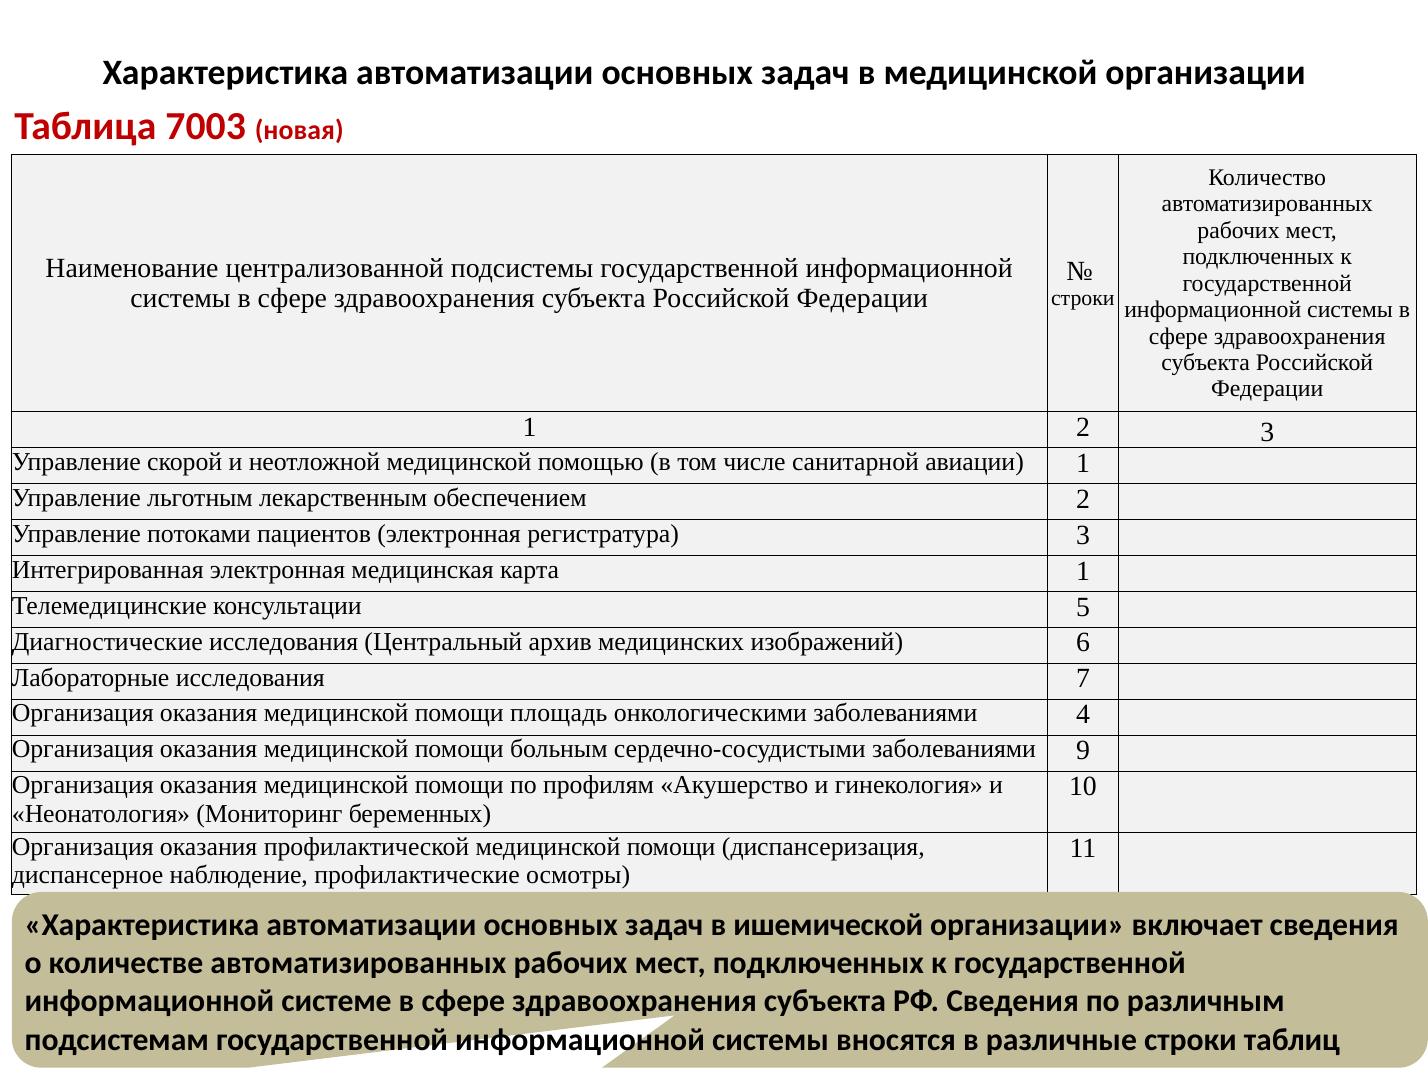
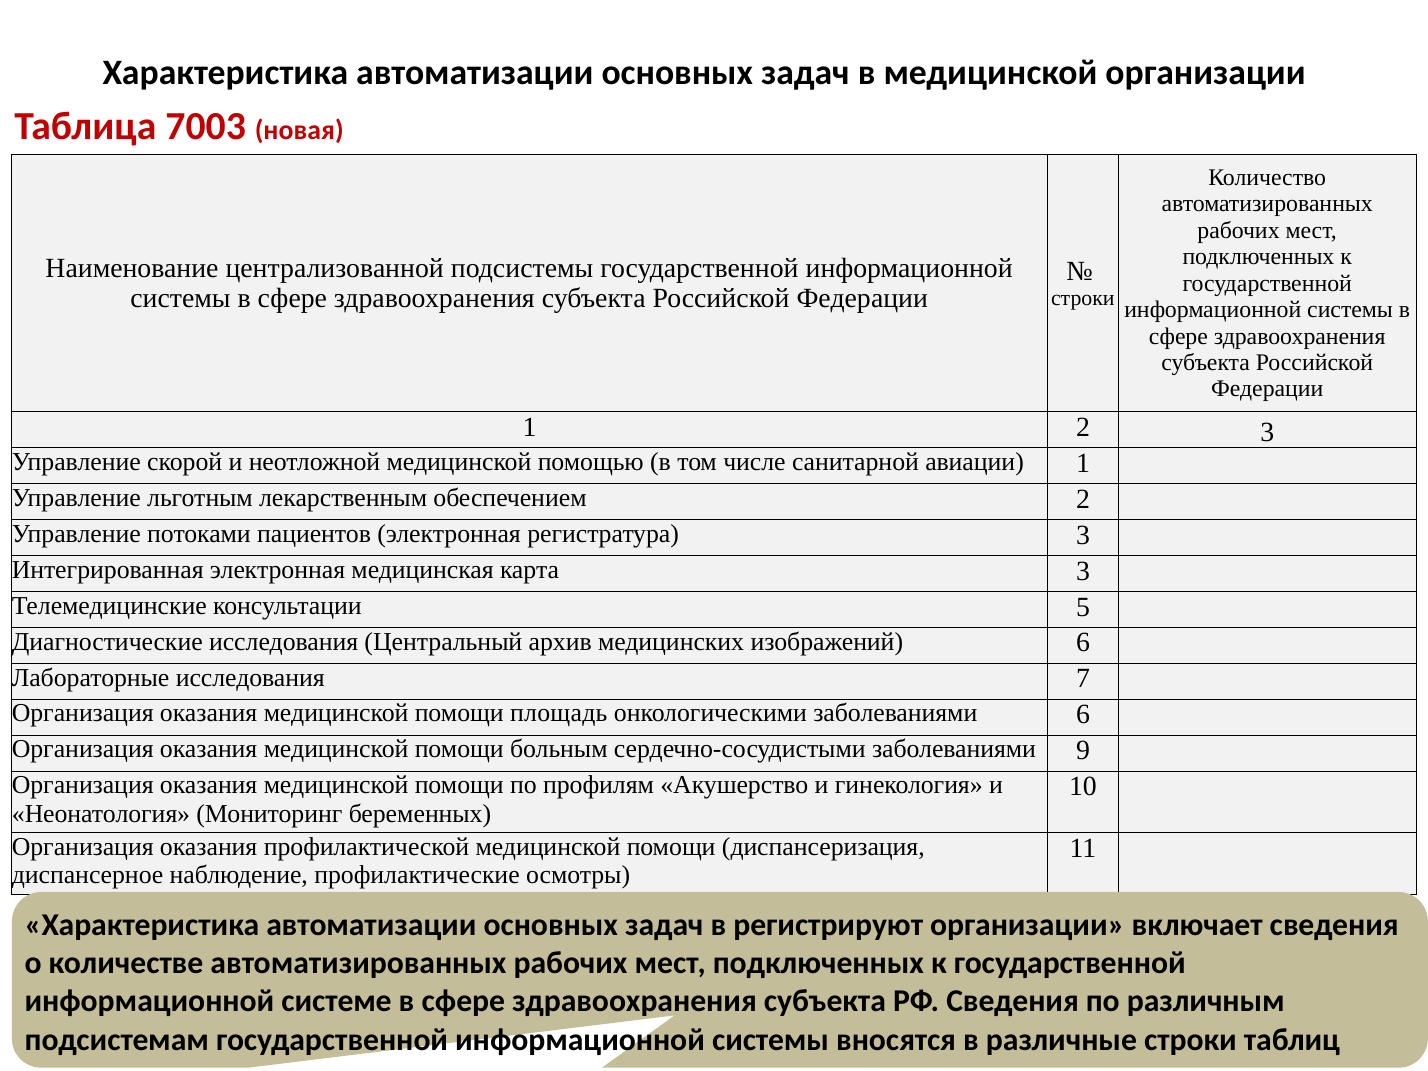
карта 1: 1 -> 3
заболеваниями 4: 4 -> 6
ишемической: ишемической -> регистрируют
